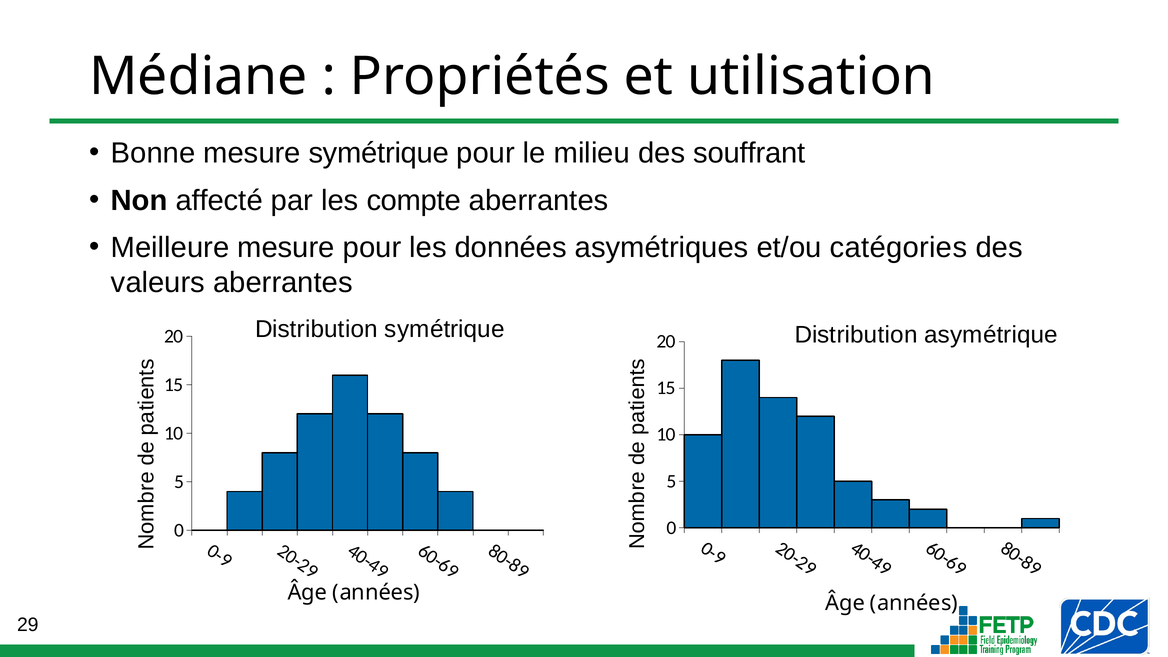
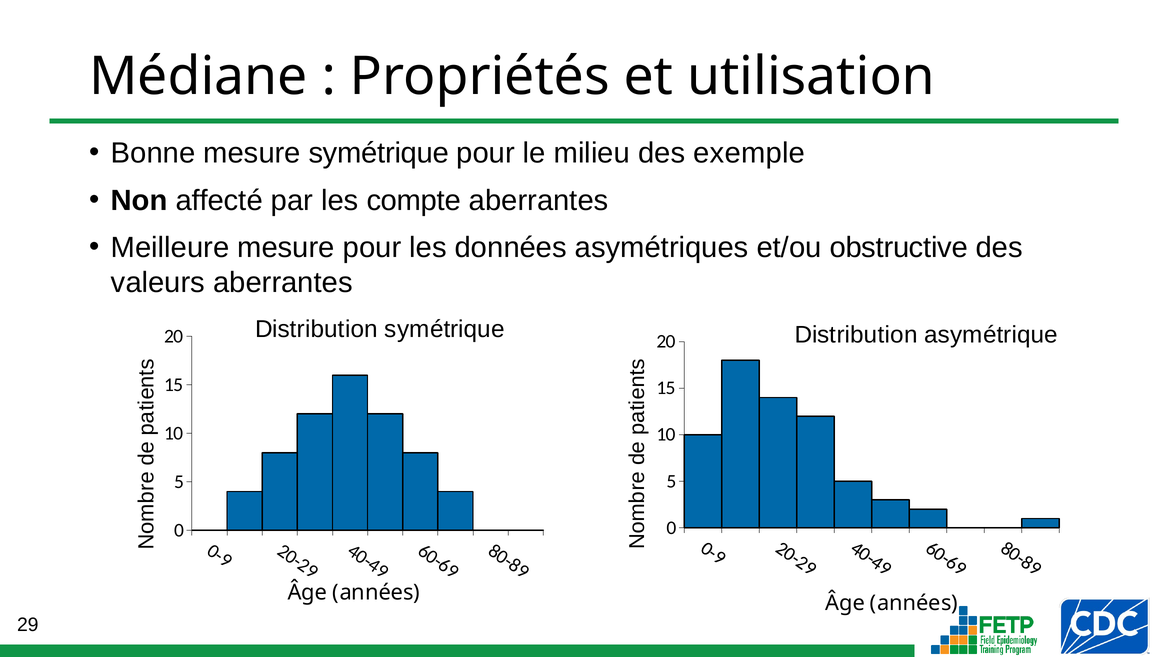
souffrant: souffrant -> exemple
catégories: catégories -> obstructive
